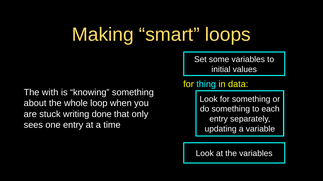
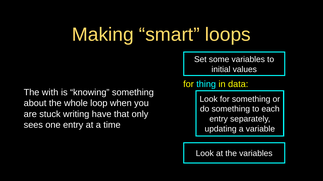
done: done -> have
